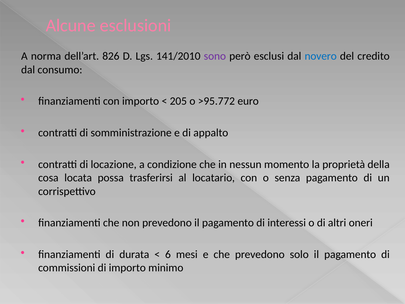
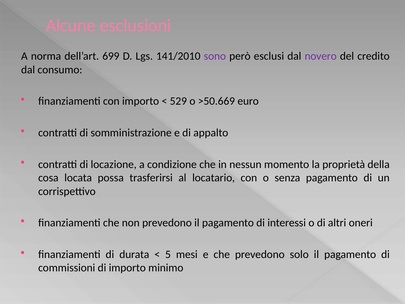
826: 826 -> 699
novero colour: blue -> purple
205: 205 -> 529
>95.772: >95.772 -> >50.669
6: 6 -> 5
